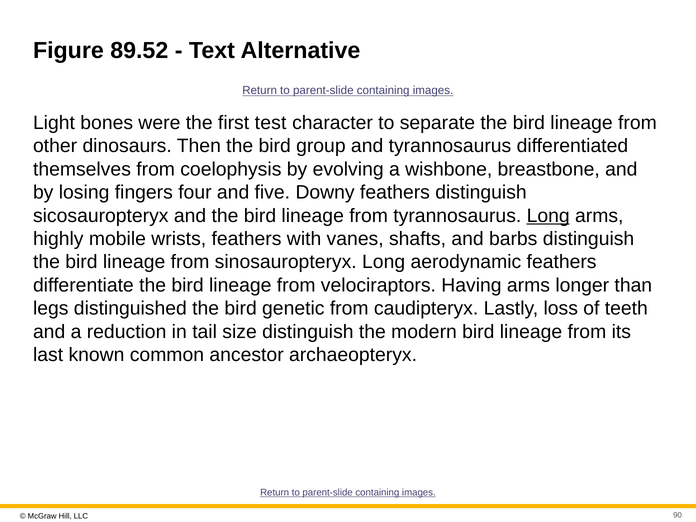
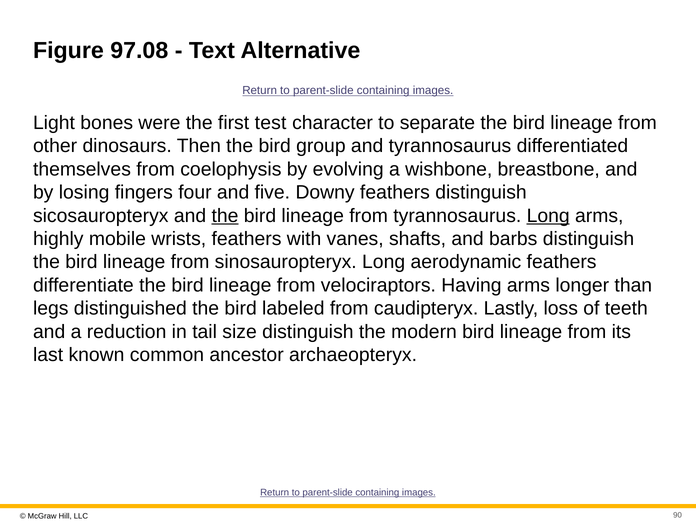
89.52: 89.52 -> 97.08
the at (225, 216) underline: none -> present
genetic: genetic -> labeled
